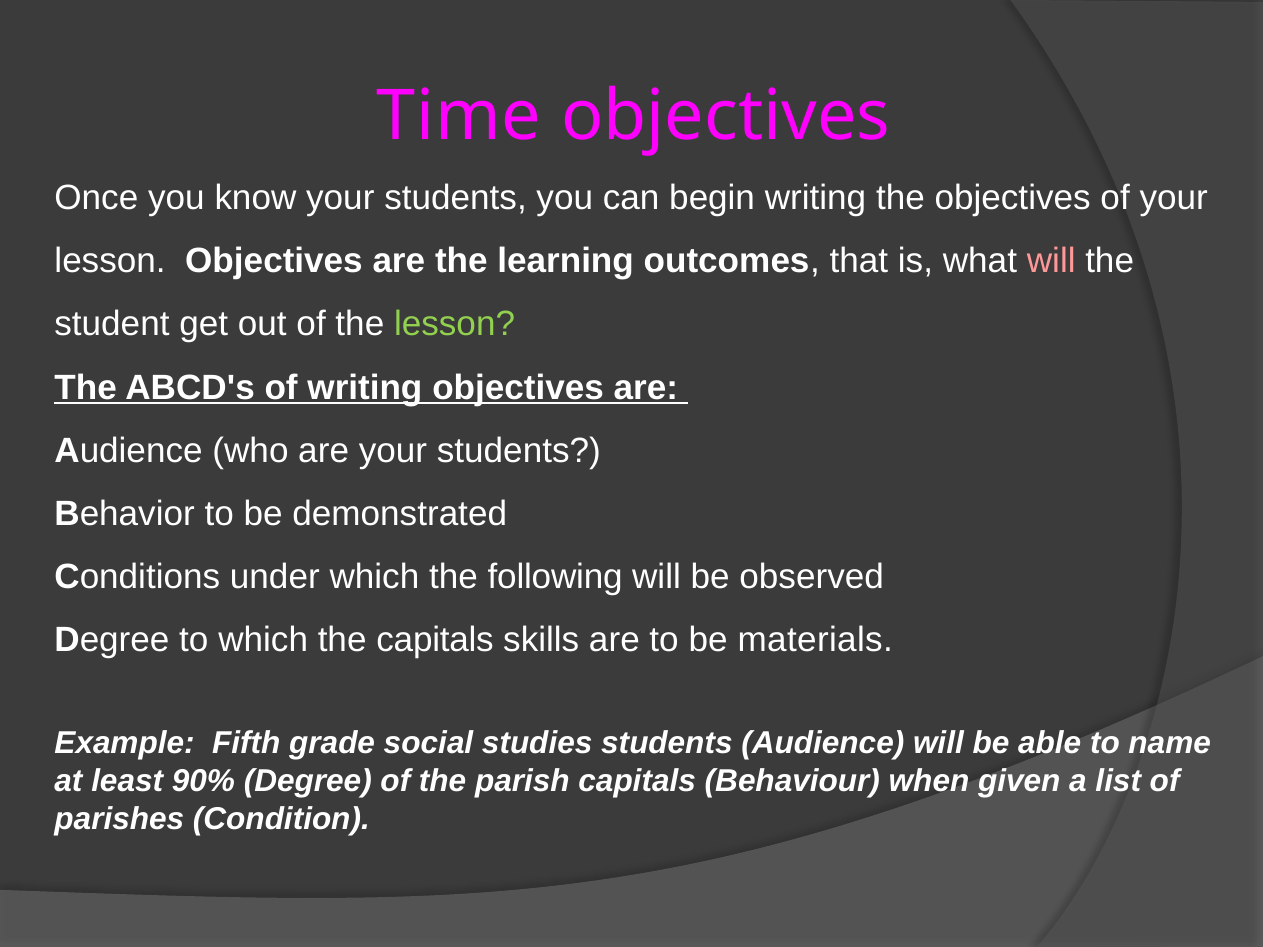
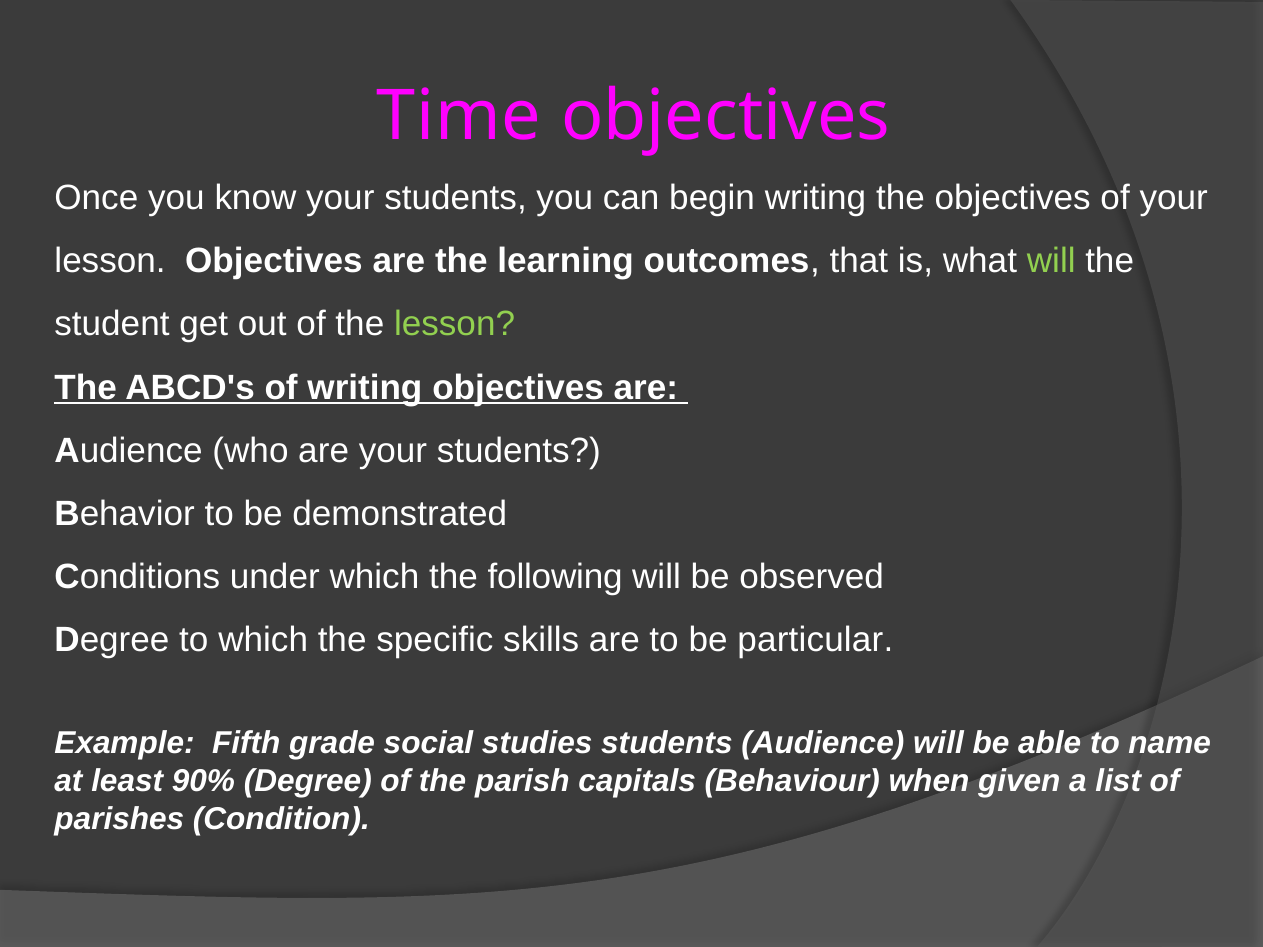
will at (1051, 261) colour: pink -> light green
the capitals: capitals -> specific
materials: materials -> particular
